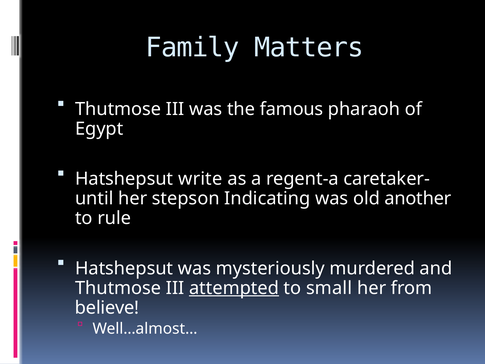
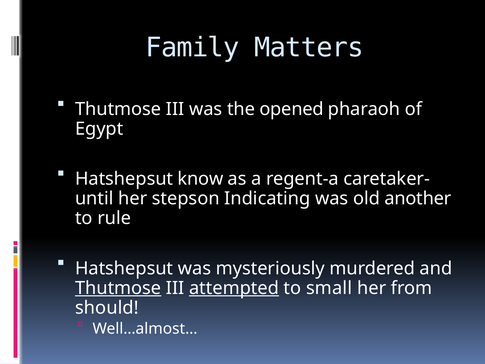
famous: famous -> opened
write: write -> know
Thutmose at (118, 288) underline: none -> present
believe: believe -> should
